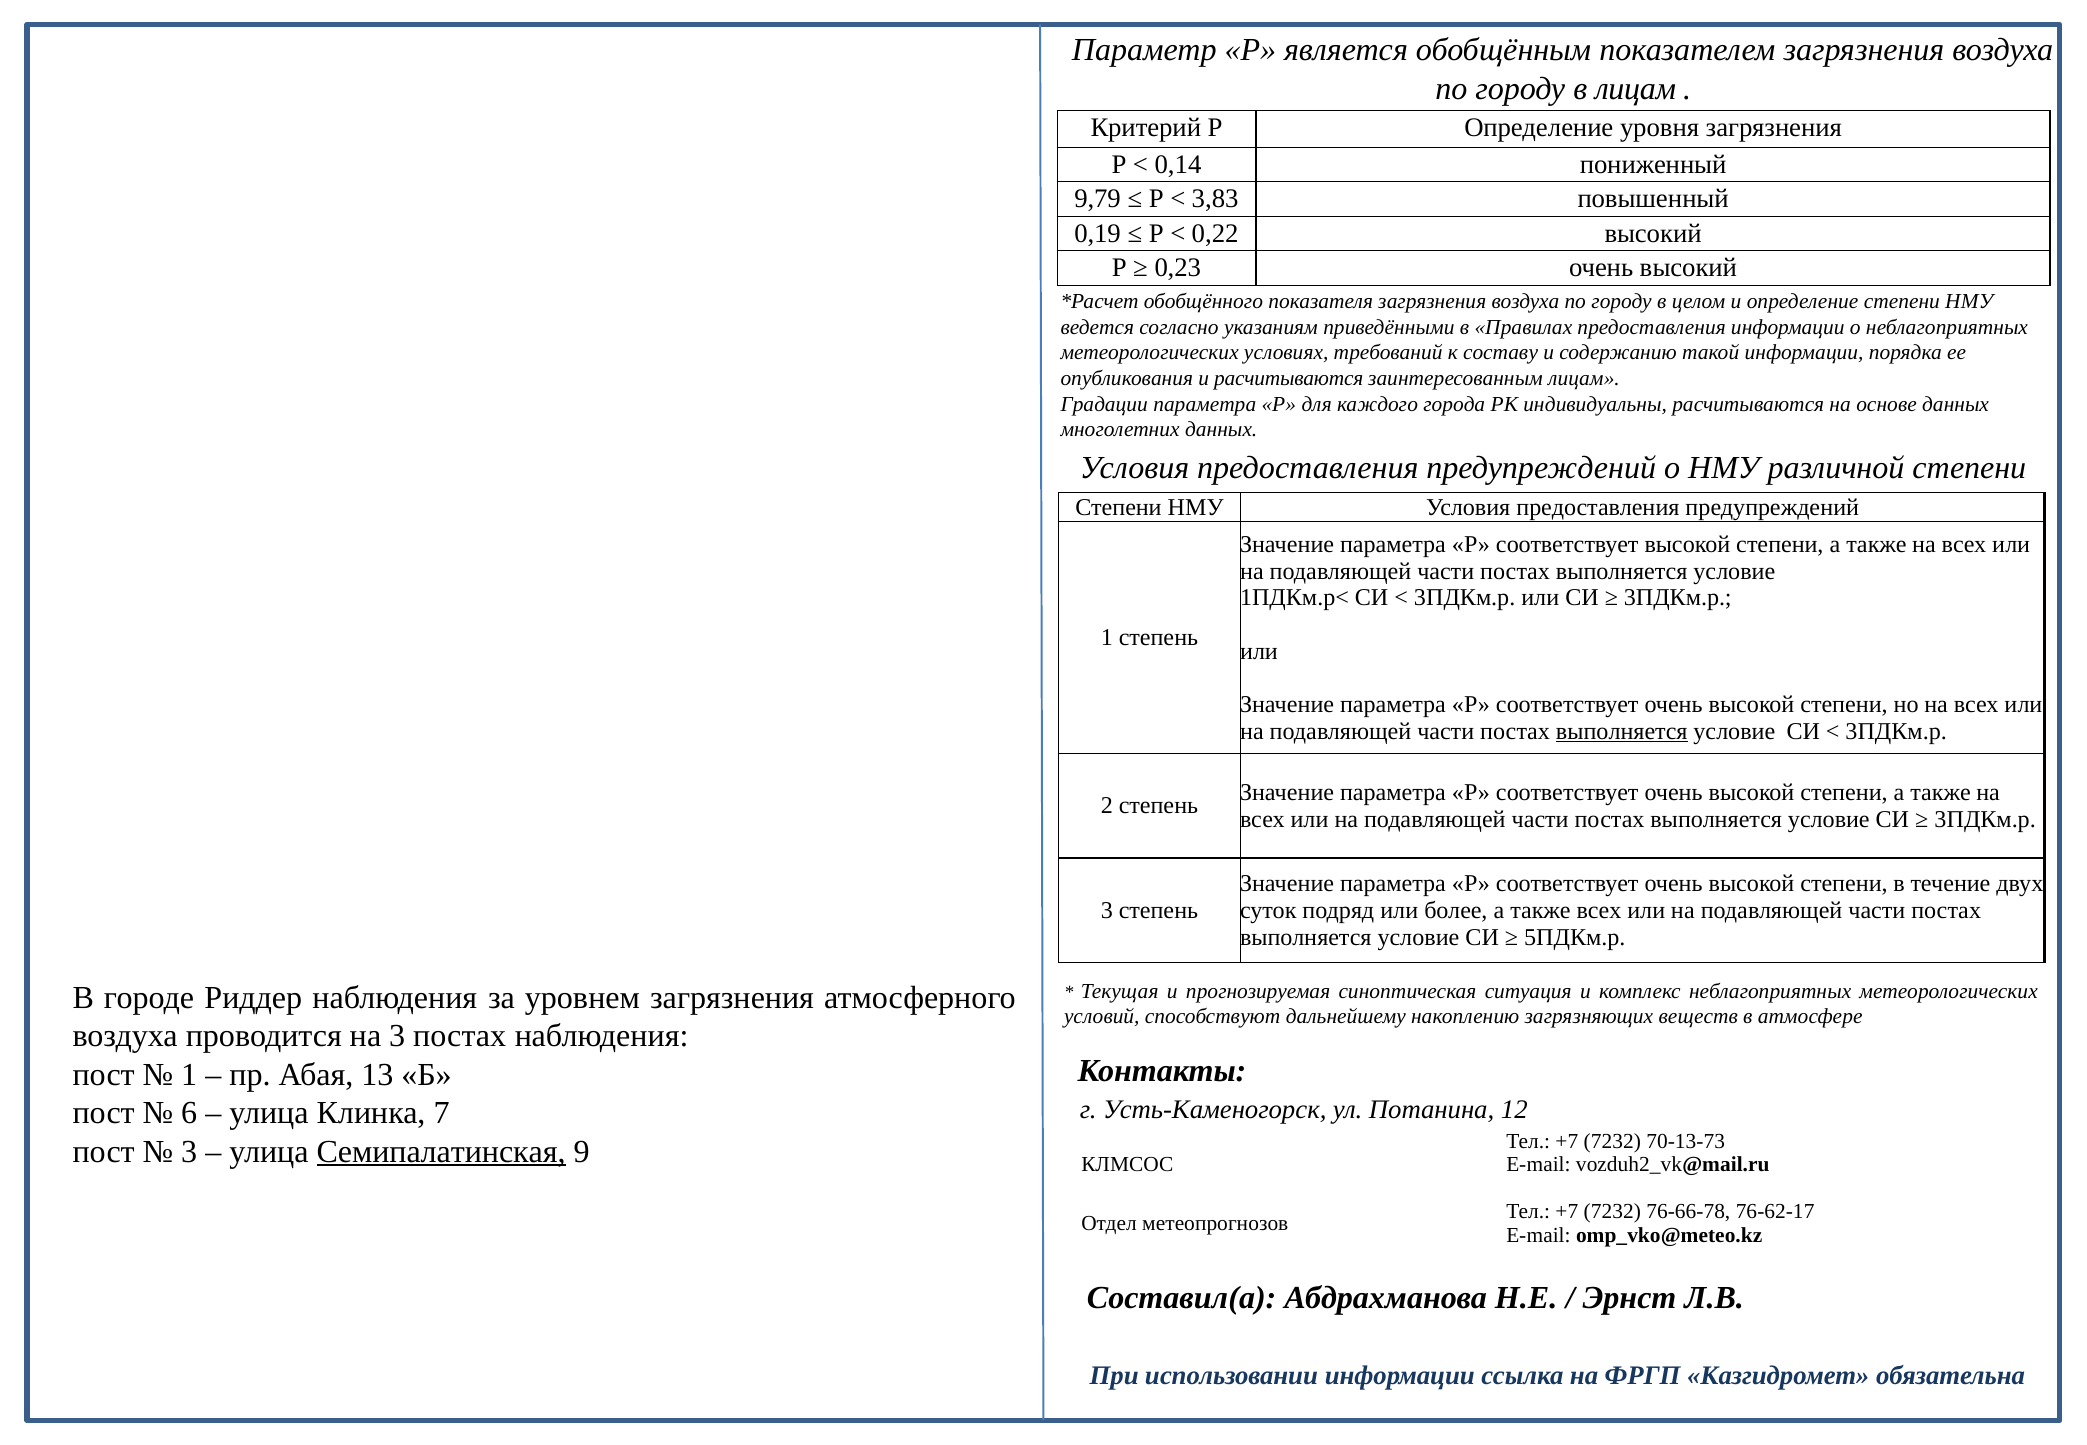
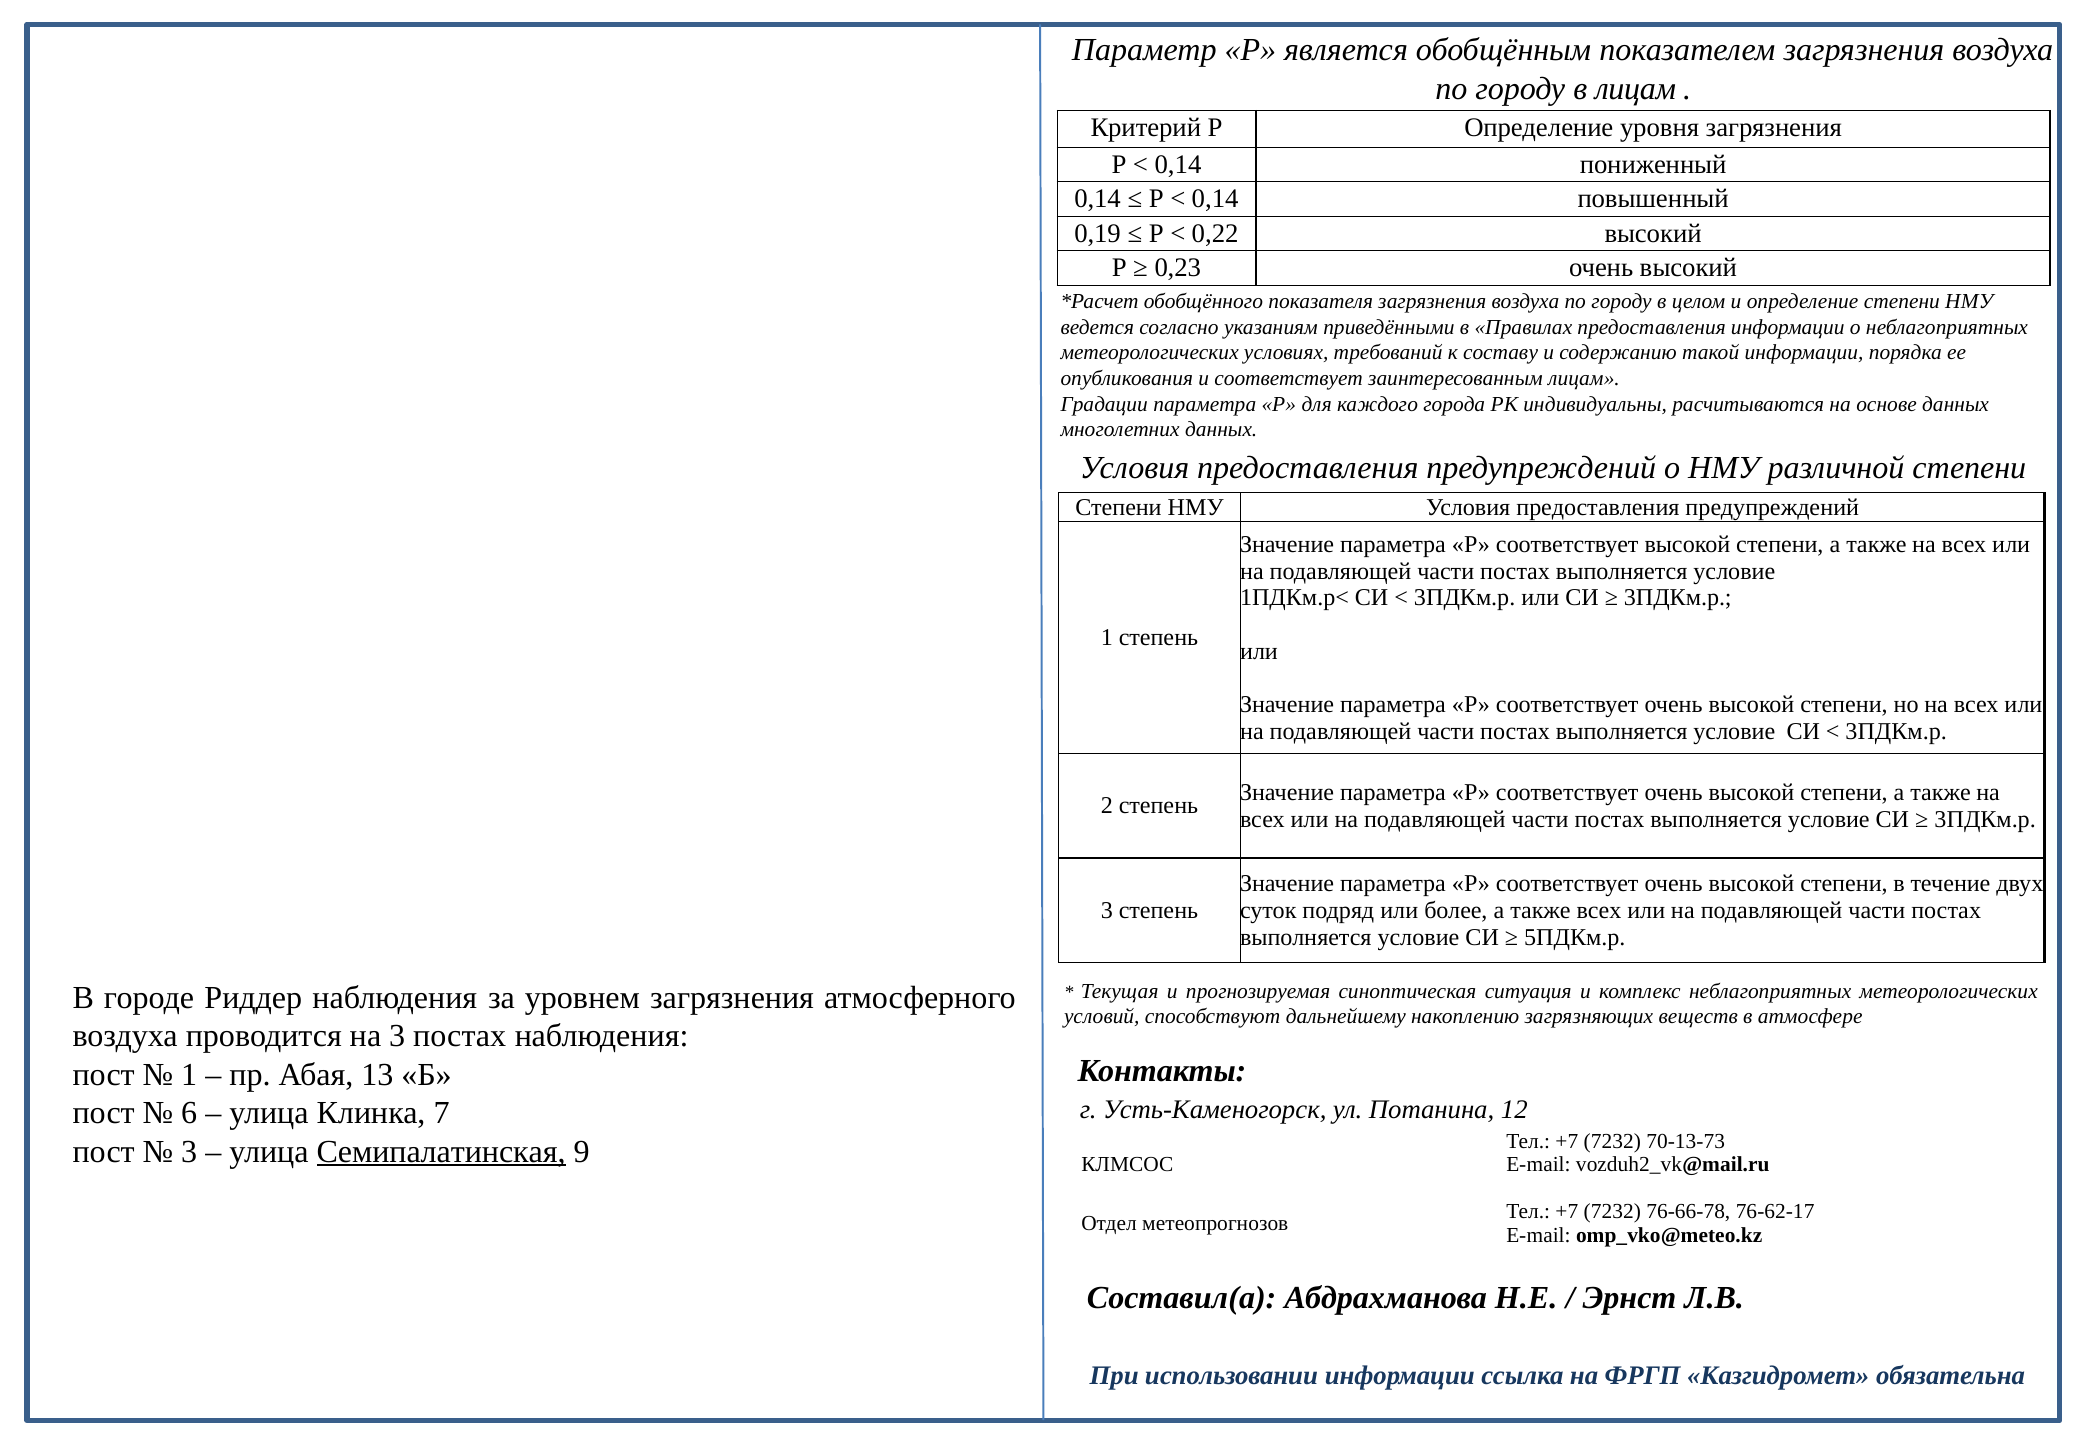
9,79 at (1098, 199): 9,79 -> 0,14
3,83 at (1215, 199): 3,83 -> 0,14
и расчитываются: расчитываются -> соответствует
выполняется at (1622, 731) underline: present -> none
